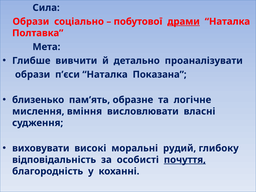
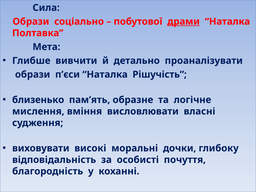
Показана: Показана -> Рішучість
рудий: рудий -> дочки
почуття underline: present -> none
